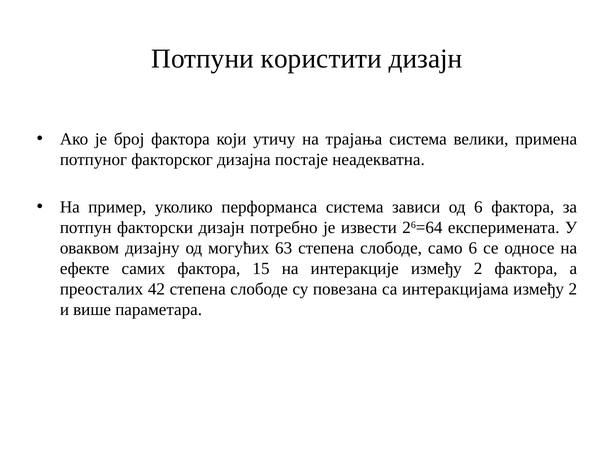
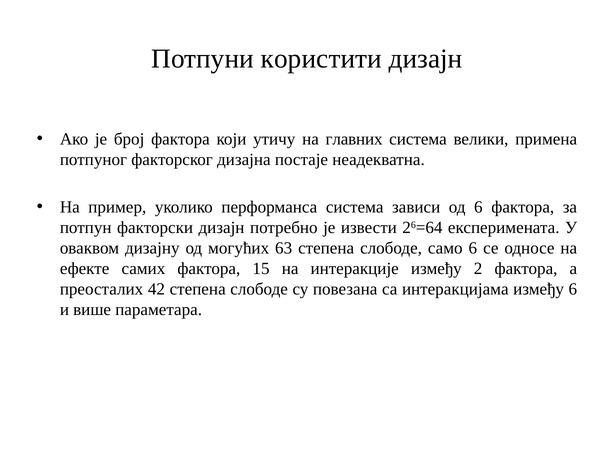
трајања: трајања -> главних
интеракцијама између 2: 2 -> 6
